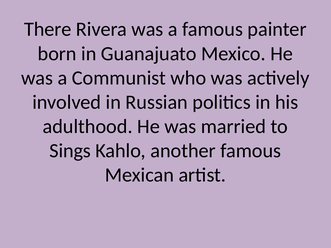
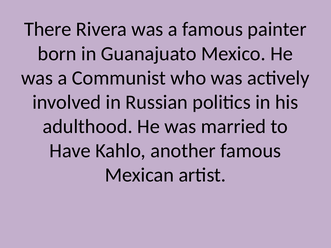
Sings: Sings -> Have
